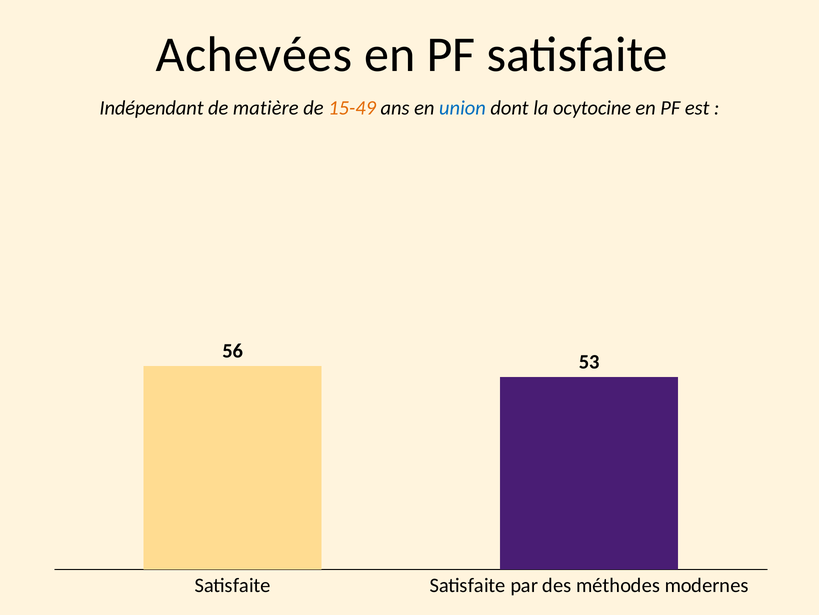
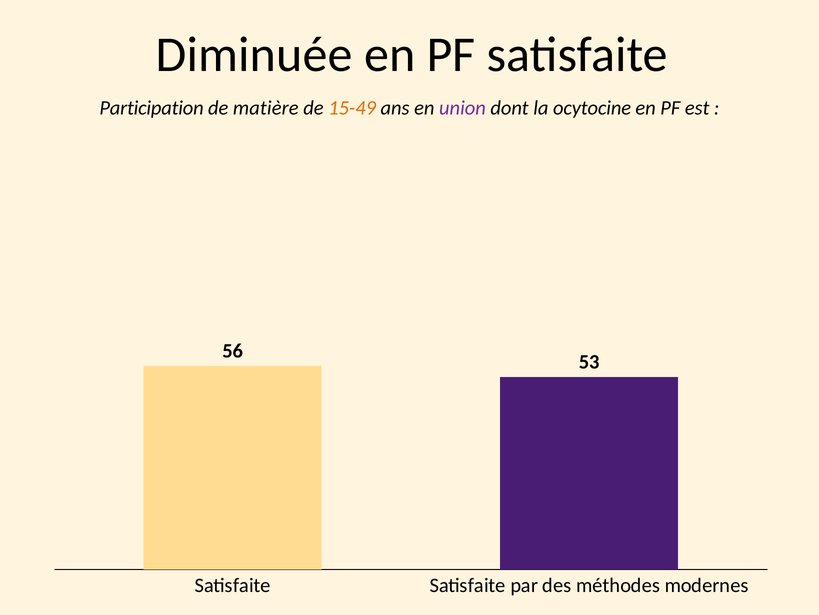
Achevées: Achevées -> Diminuée
Indépendant: Indépendant -> Participation
union colour: blue -> purple
